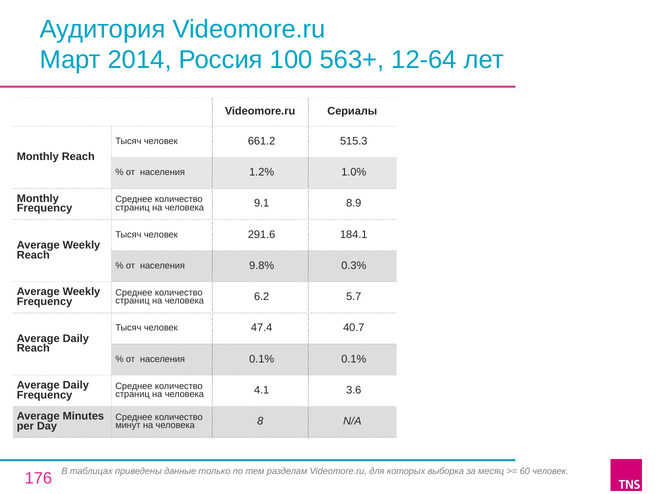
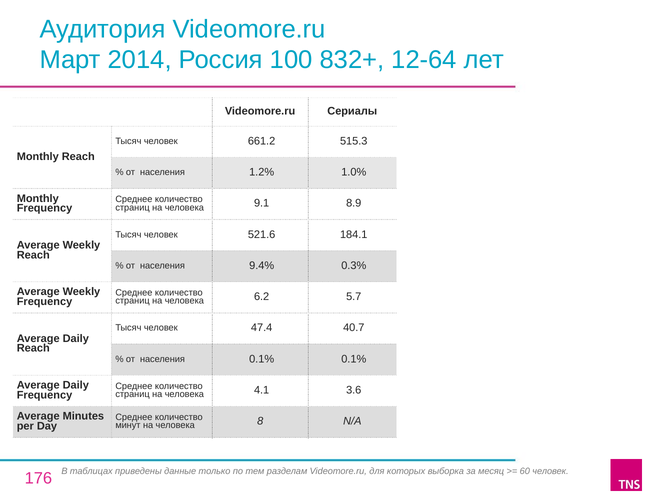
563+: 563+ -> 832+
291.6: 291.6 -> 521.6
9.8%: 9.8% -> 9.4%
